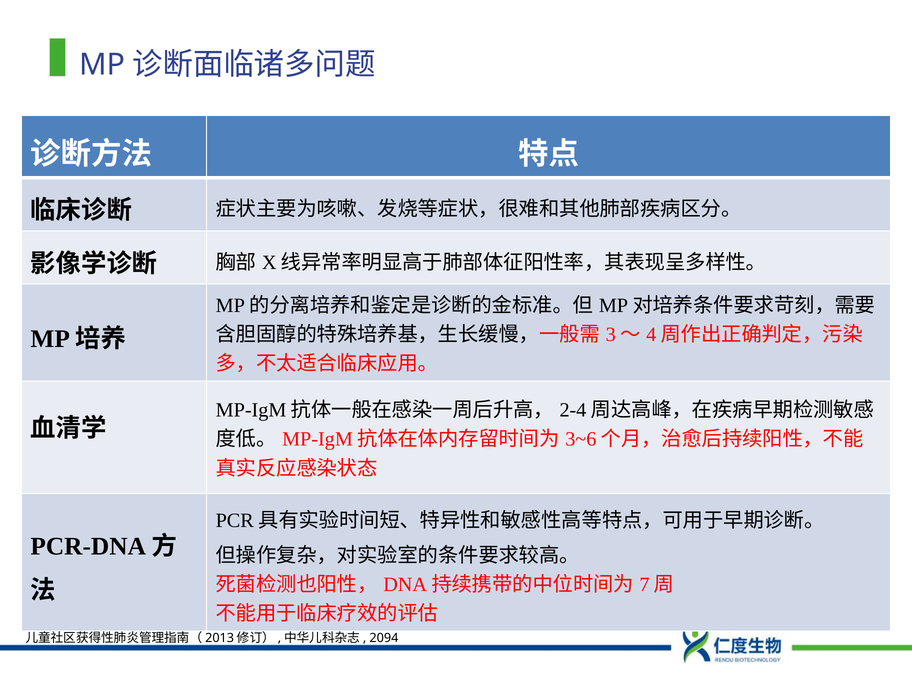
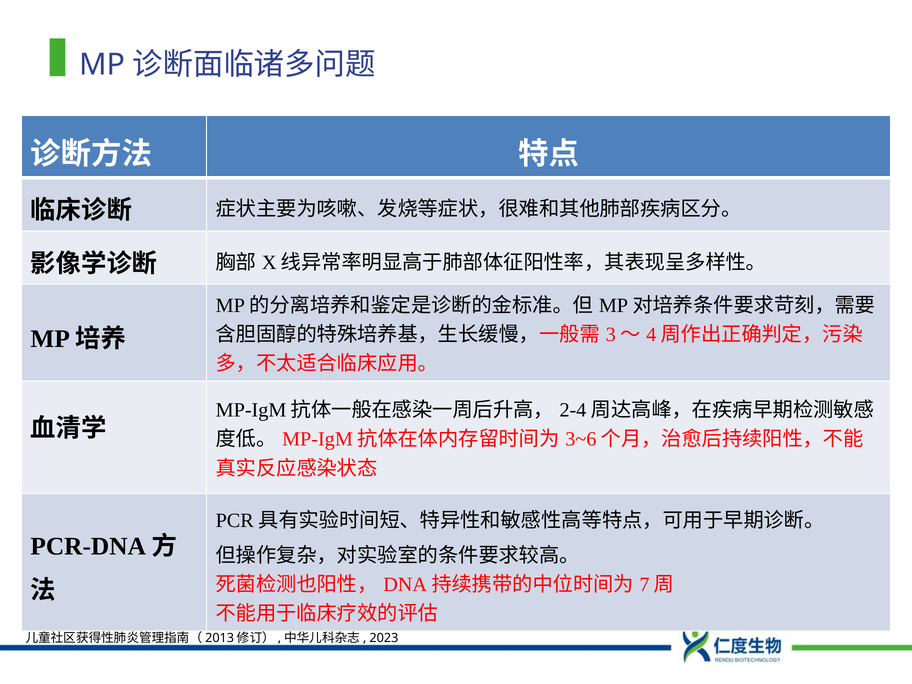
2094: 2094 -> 2023
